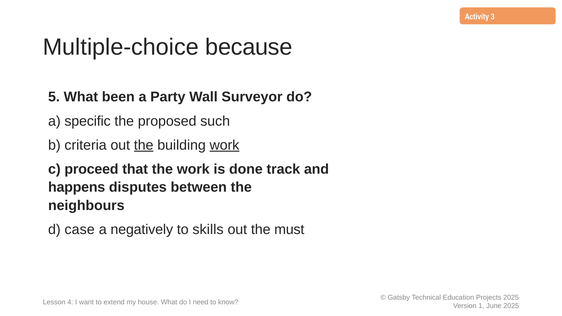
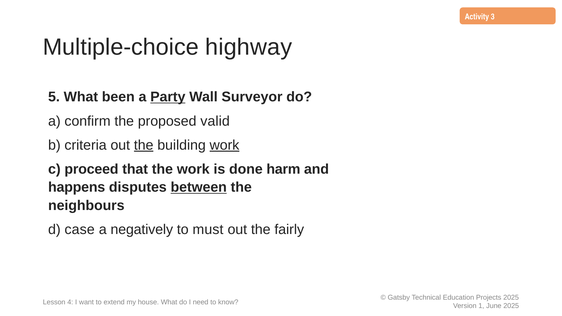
because: because -> highway
Party underline: none -> present
specific: specific -> confirm
such: such -> valid
track: track -> harm
between underline: none -> present
skills: skills -> must
must: must -> fairly
